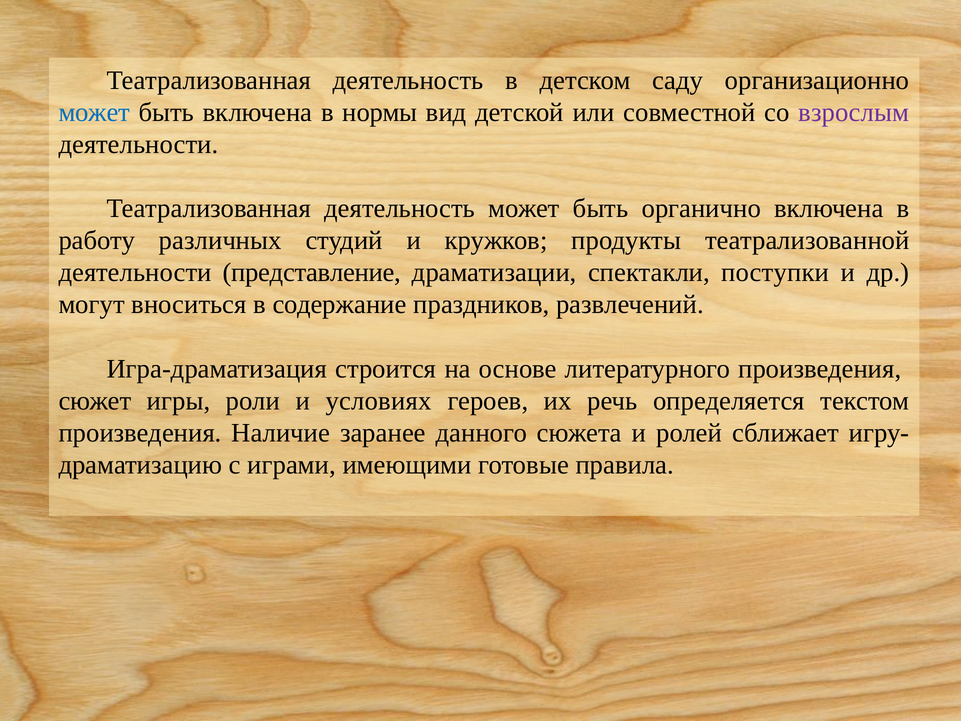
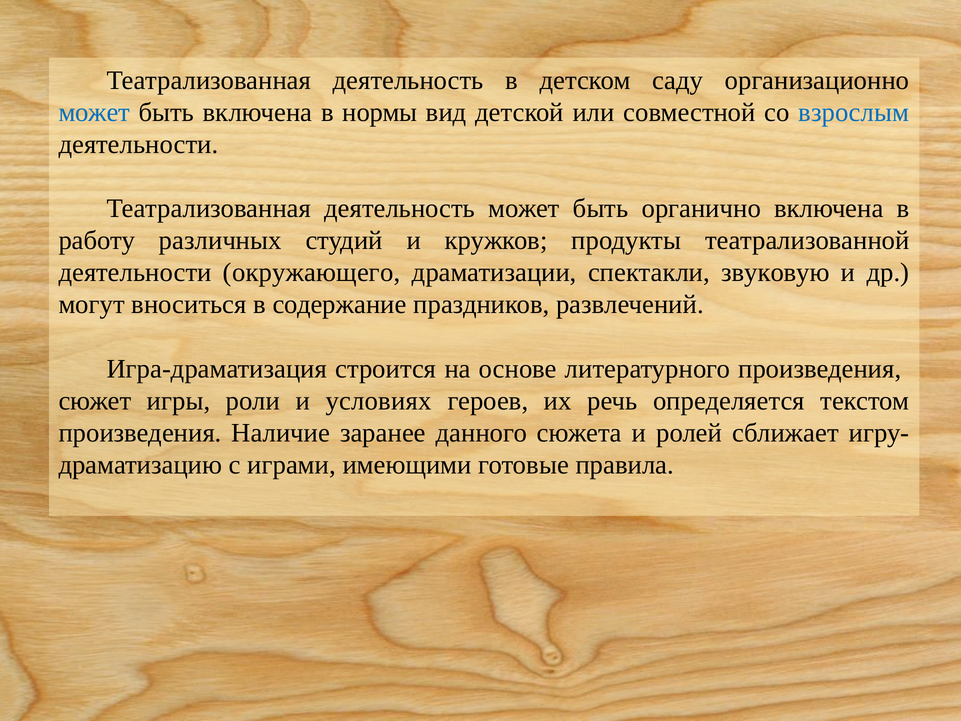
взрослым colour: purple -> blue
представление: представление -> окружающего
поступки: поступки -> звуковую
